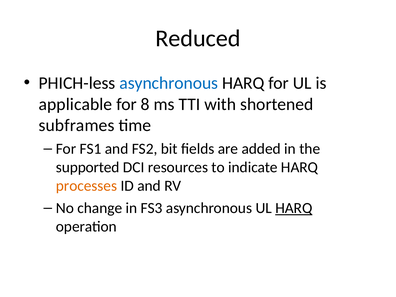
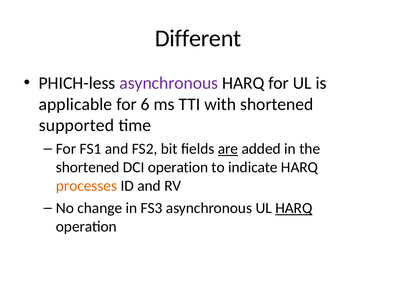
Reduced: Reduced -> Different
asynchronous at (169, 83) colour: blue -> purple
8: 8 -> 6
subframes: subframes -> supported
are underline: none -> present
supported at (88, 167): supported -> shortened
DCI resources: resources -> operation
